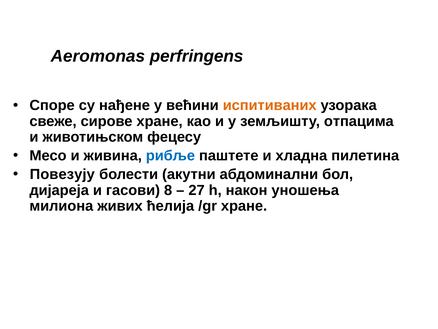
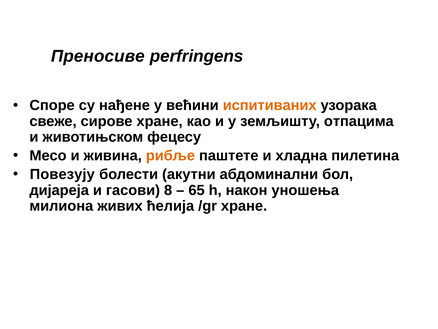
Aeromonas: Aeromonas -> Преносиве
рибље colour: blue -> orange
27: 27 -> 65
